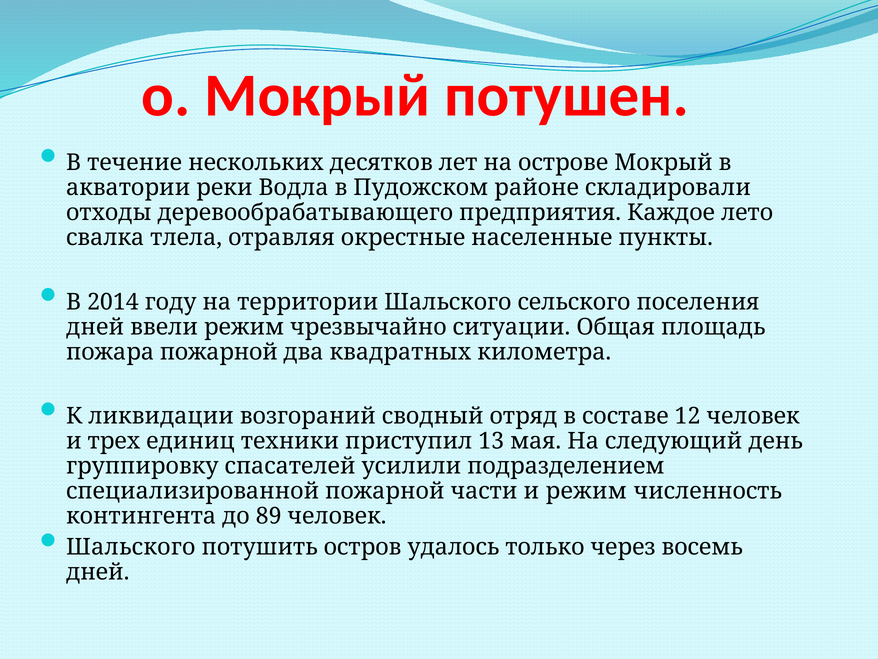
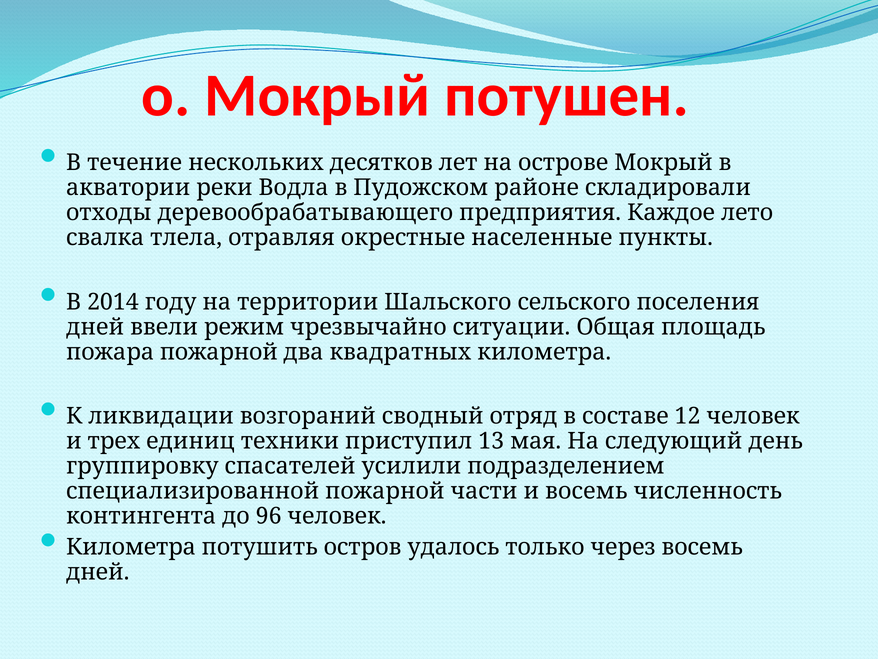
и режим: режим -> восемь
89: 89 -> 96
Шальского at (131, 547): Шальского -> Километра
